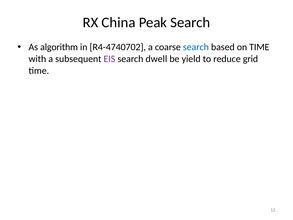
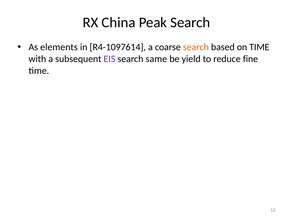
algorithm: algorithm -> elements
R4-4740702: R4-4740702 -> R4-1097614
search at (196, 47) colour: blue -> orange
dwell: dwell -> same
grid: grid -> fine
